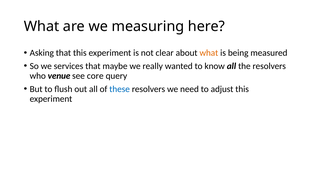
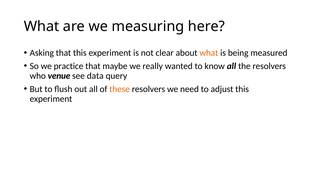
services: services -> practice
core: core -> data
these colour: blue -> orange
